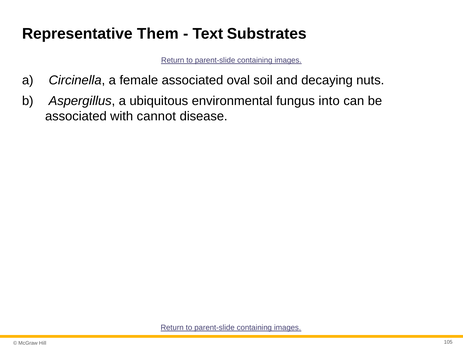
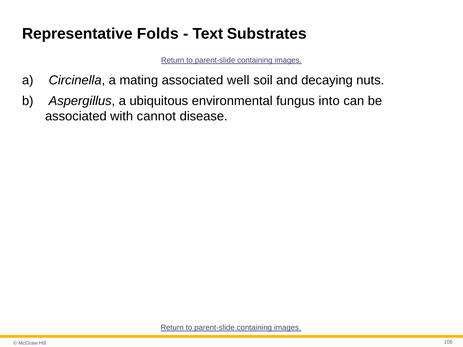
Them: Them -> Folds
female: female -> mating
oval: oval -> well
